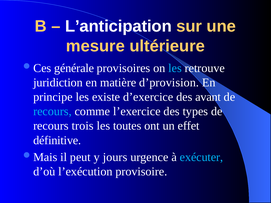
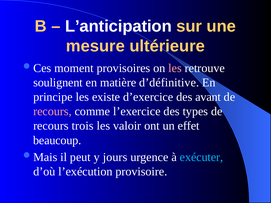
générale: générale -> moment
les at (175, 68) colour: light blue -> pink
juridiction: juridiction -> soulignent
d’provision: d’provision -> d’définitive
recours at (52, 112) colour: light blue -> pink
toutes: toutes -> valoir
définitive: définitive -> beaucoup
